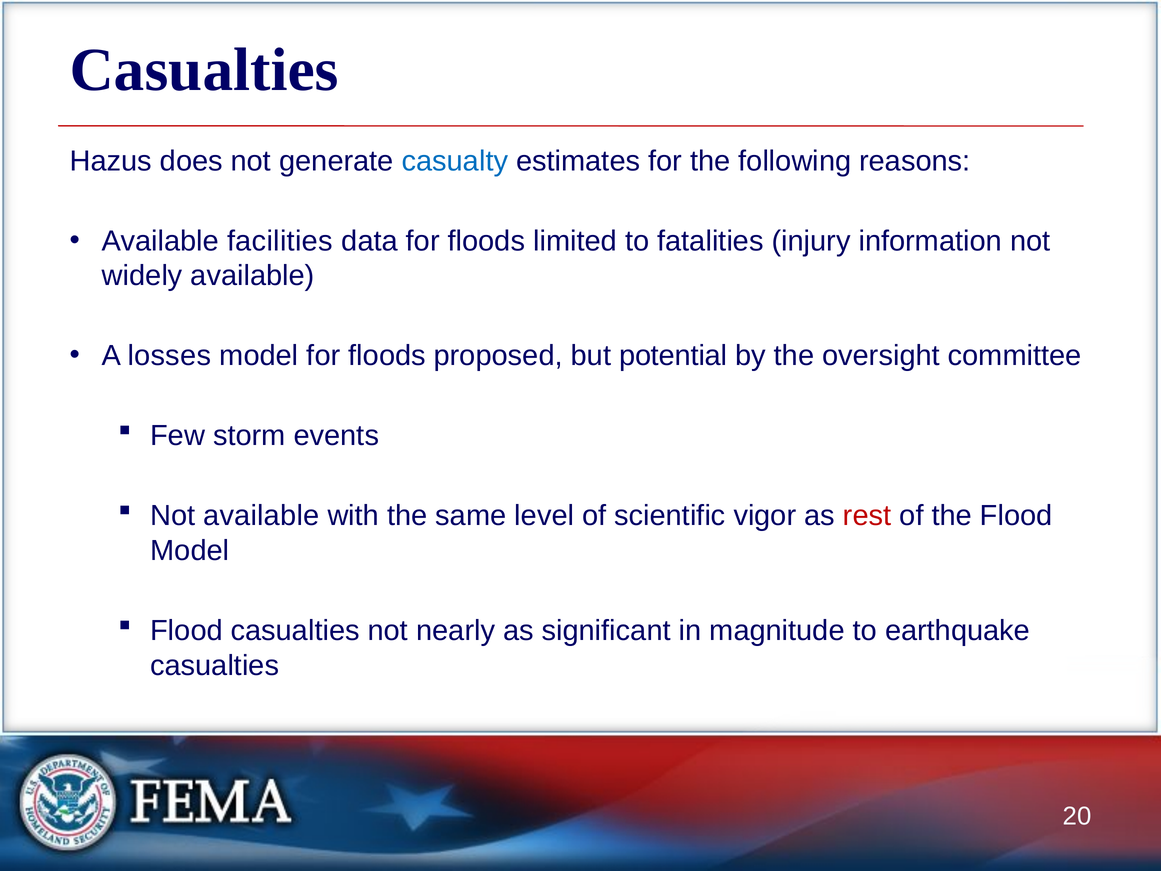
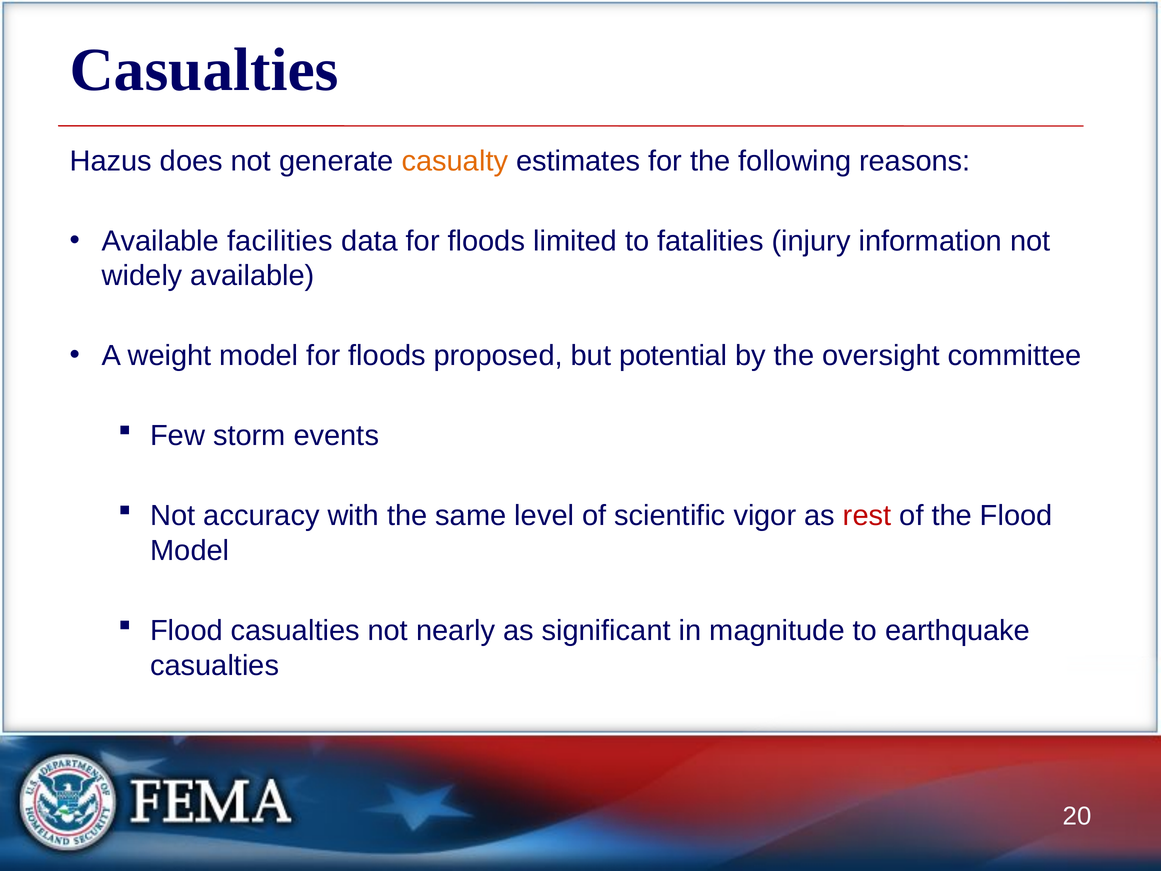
casualty colour: blue -> orange
losses: losses -> weight
Not available: available -> accuracy
